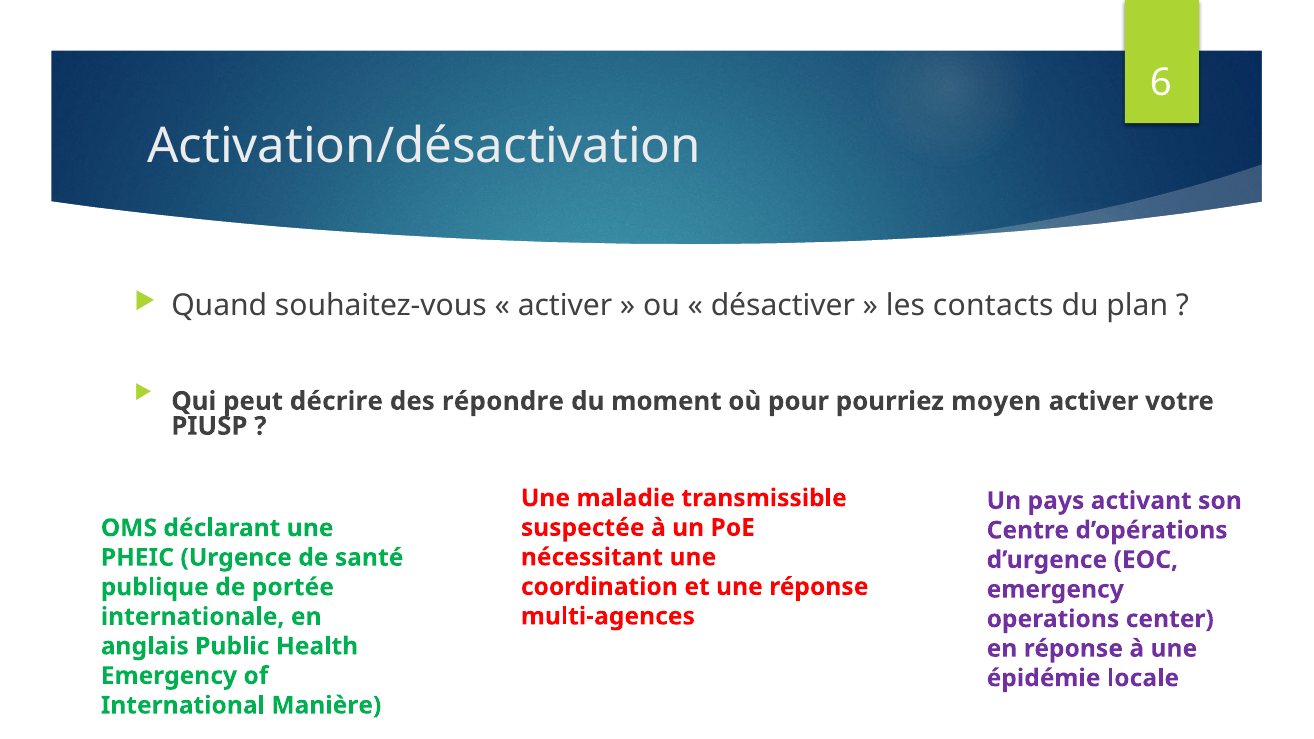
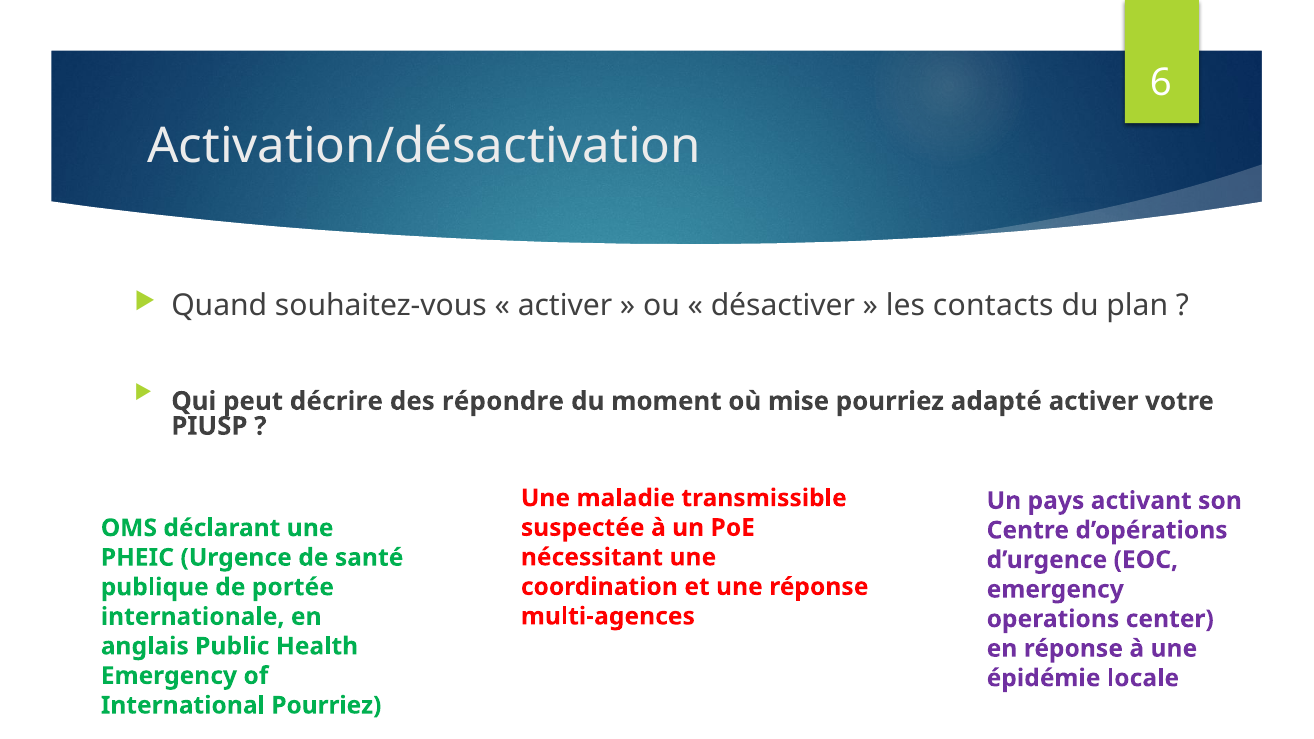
pour: pour -> mise
moyen: moyen -> adapté
International Manière: Manière -> Pourriez
